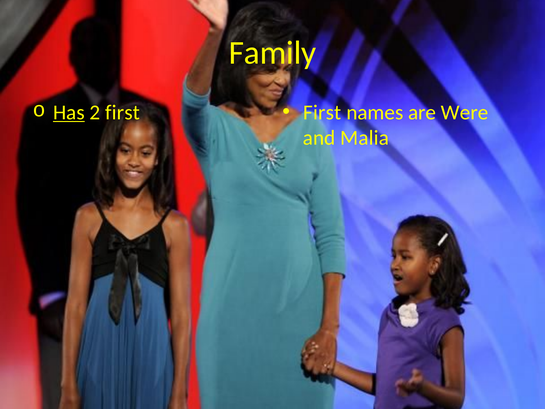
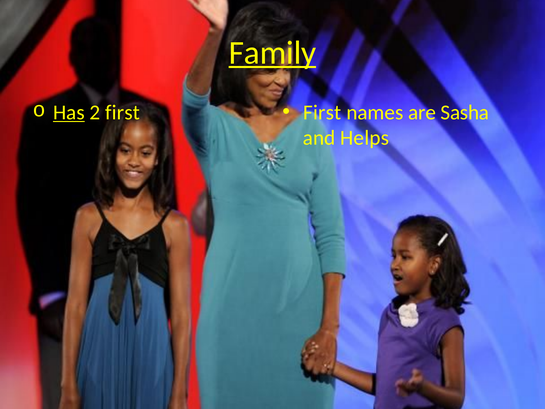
Family underline: none -> present
Were: Were -> Sasha
Malia: Malia -> Helps
